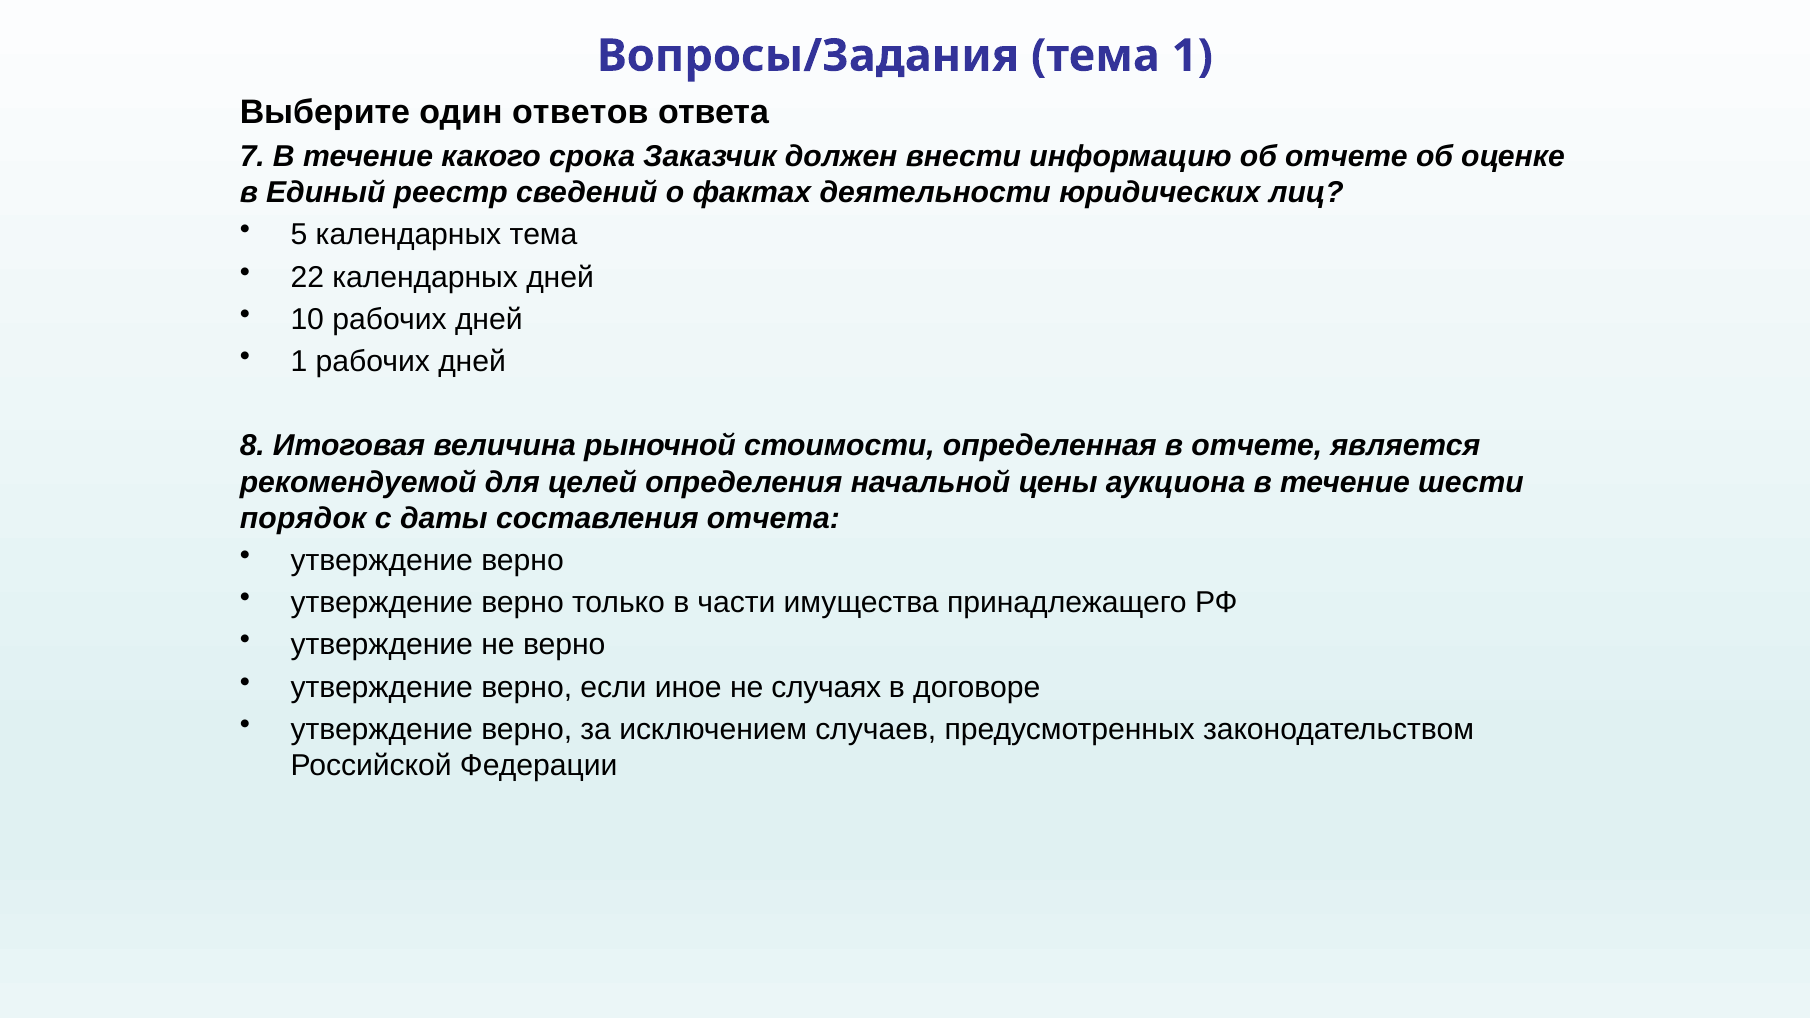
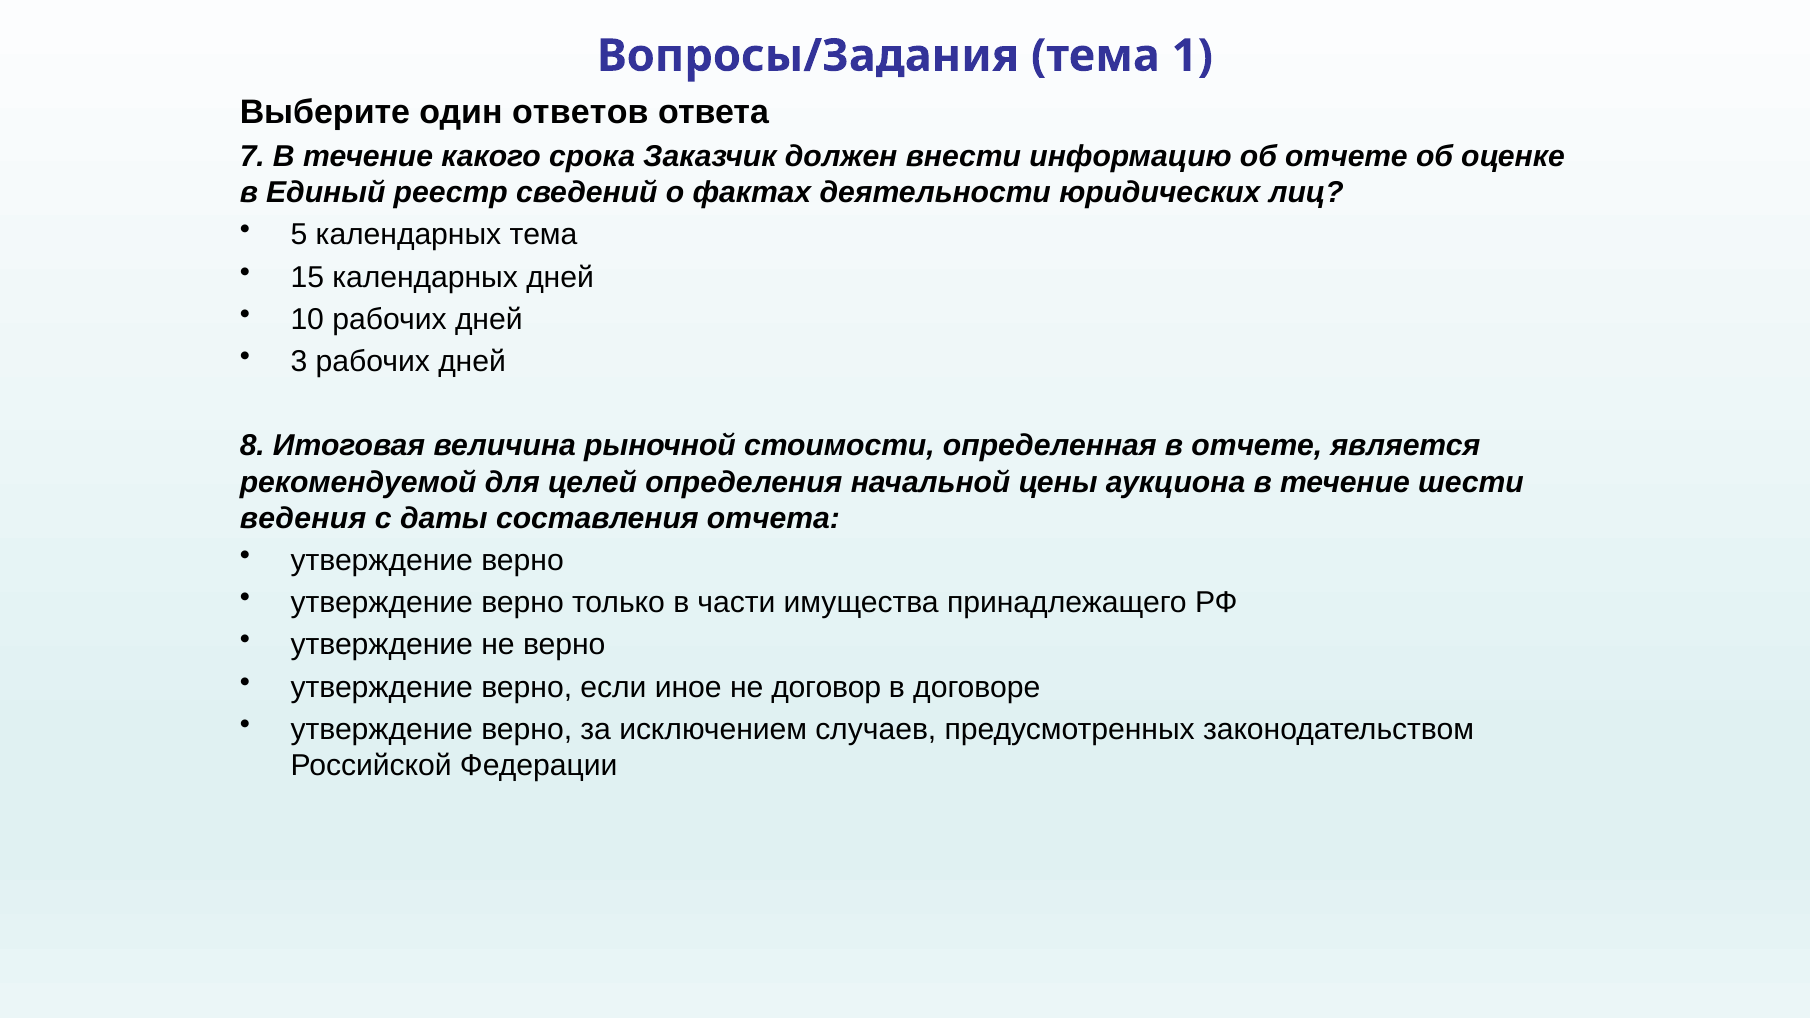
22: 22 -> 15
1 at (299, 362): 1 -> 3
порядок: порядок -> ведения
случаях: случаях -> договор
